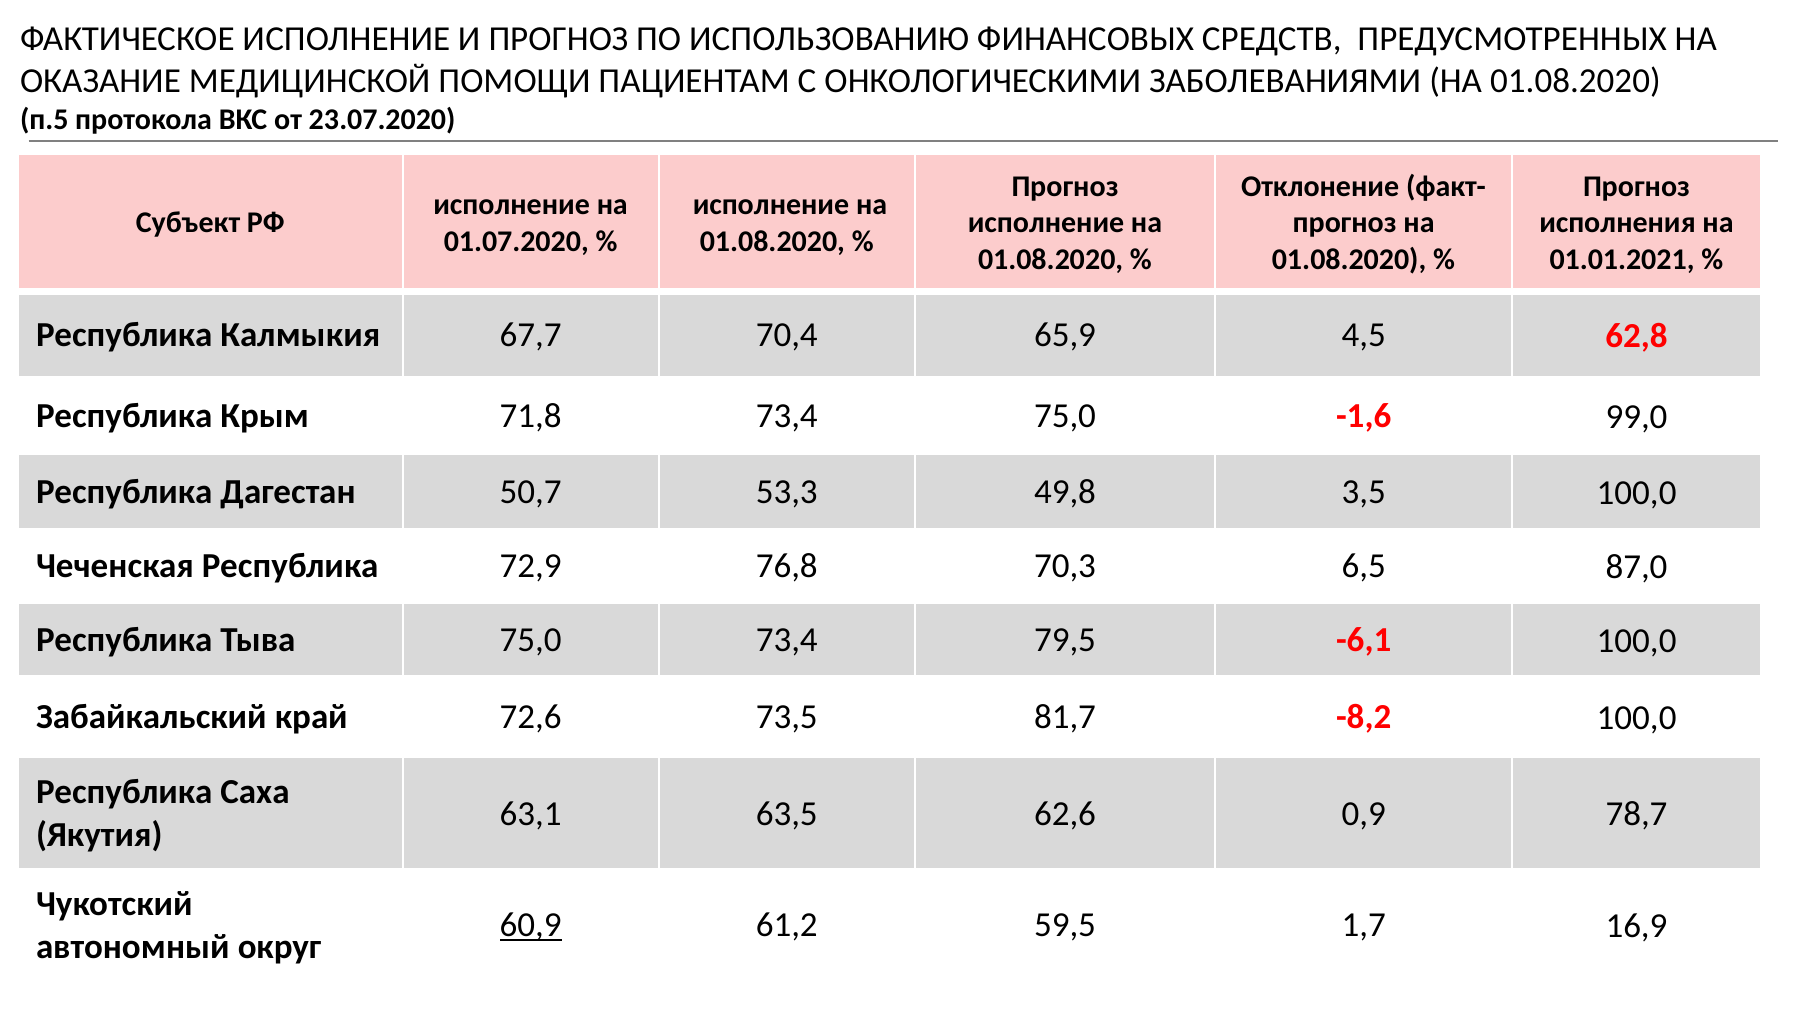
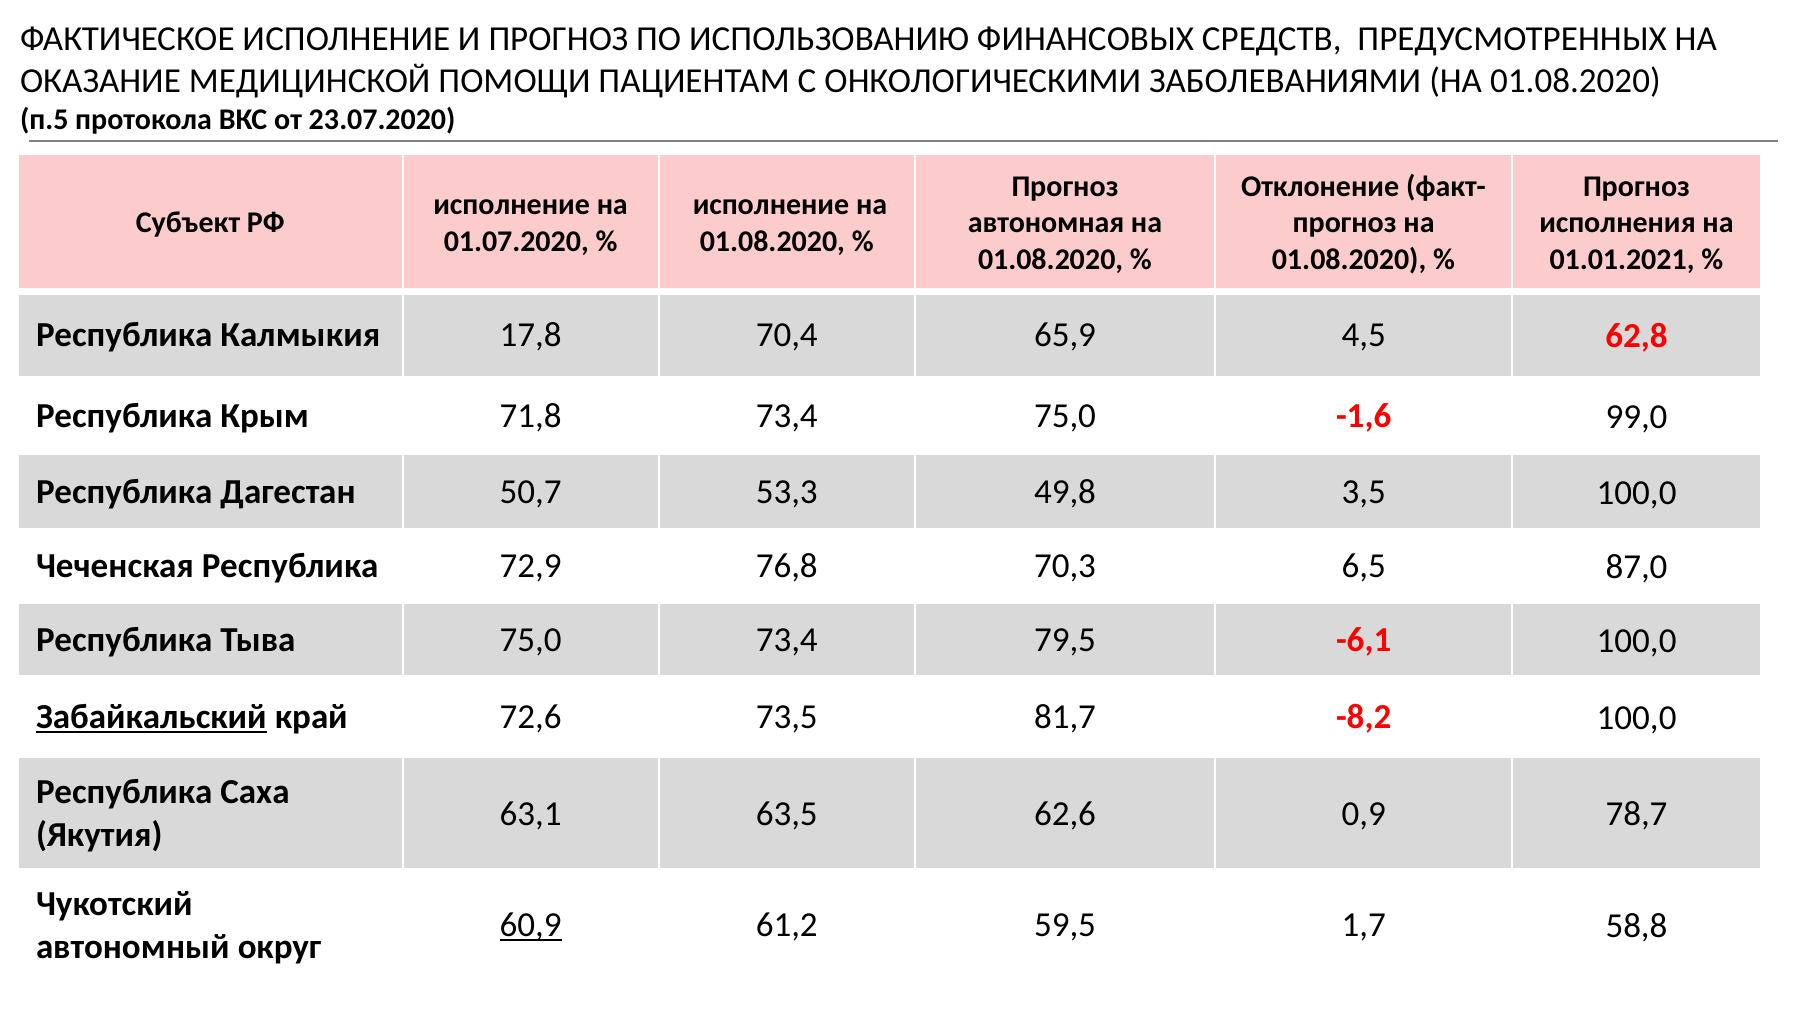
исполнение at (1046, 223): исполнение -> автономная
67,7: 67,7 -> 17,8
Забайкальский underline: none -> present
16,9: 16,9 -> 58,8
